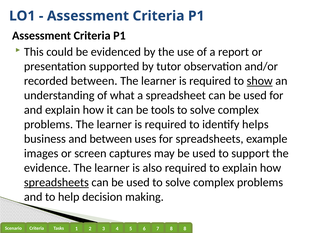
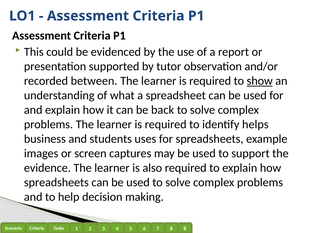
tools: tools -> back
and between: between -> students
spreadsheets at (56, 182) underline: present -> none
